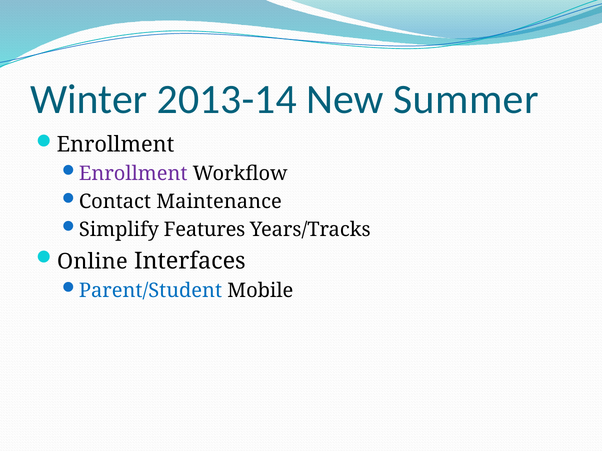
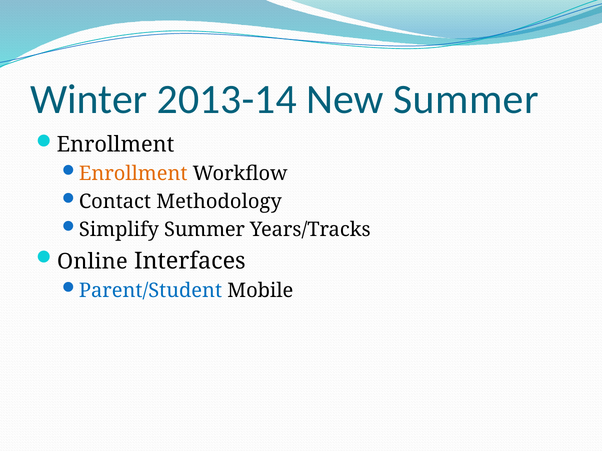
Enrollment at (133, 174) colour: purple -> orange
Maintenance: Maintenance -> Methodology
Simplify Features: Features -> Summer
